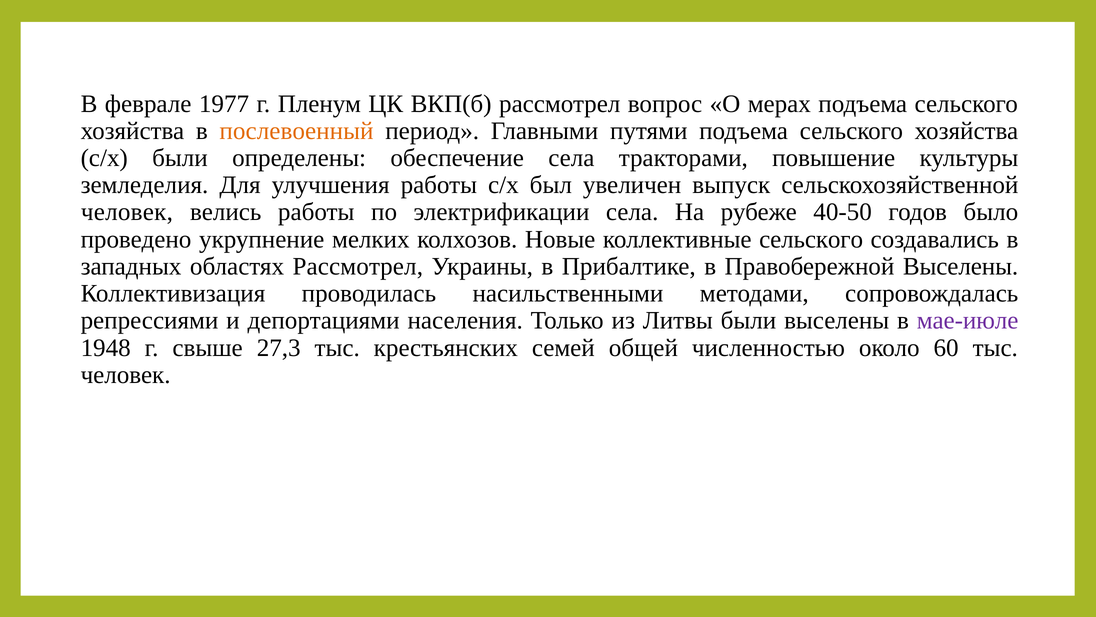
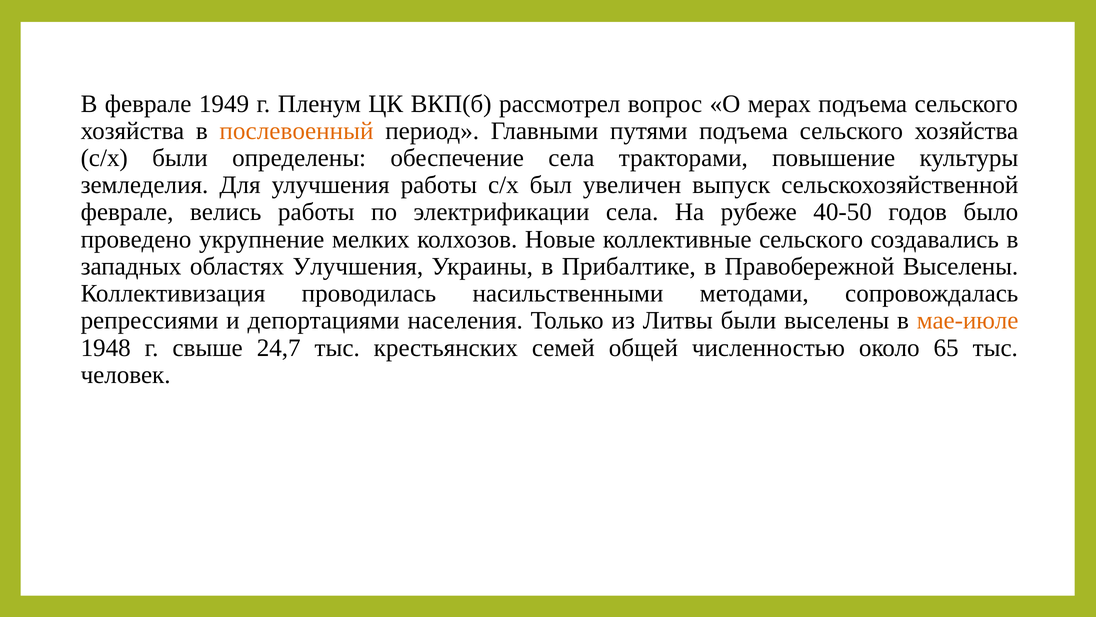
1977: 1977 -> 1949
человек at (127, 212): человек -> феврале
областях Рассмотрел: Рассмотрел -> Улучшения
мае-июле colour: purple -> orange
27,3: 27,3 -> 24,7
60: 60 -> 65
